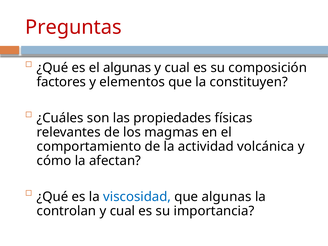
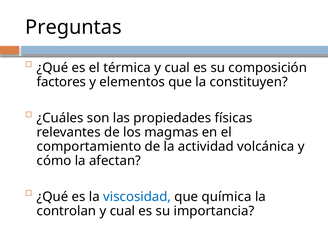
Preguntas colour: red -> black
el algunas: algunas -> térmica
que algunas: algunas -> química
